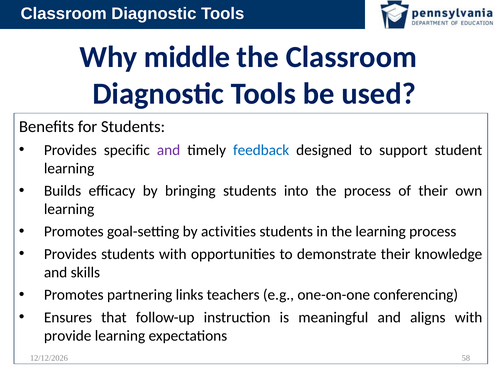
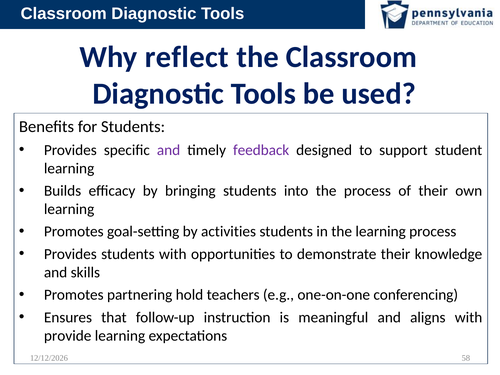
middle: middle -> reflect
feedback colour: blue -> purple
links: links -> hold
